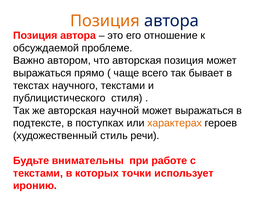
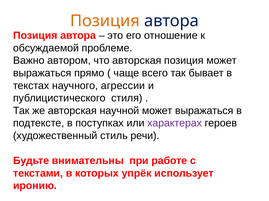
научного текстами: текстами -> агрессии
характерах colour: orange -> purple
точки: точки -> упрёк
